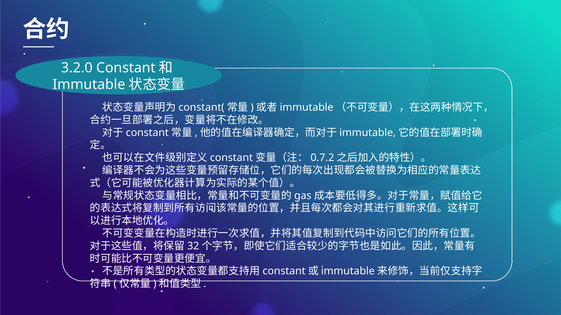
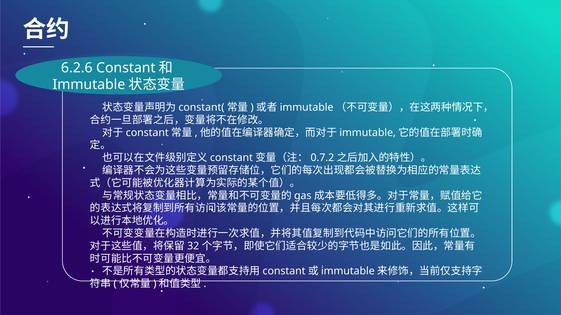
3.2.0: 3.2.0 -> 6.2.6
